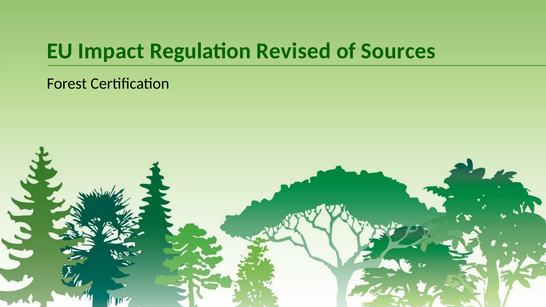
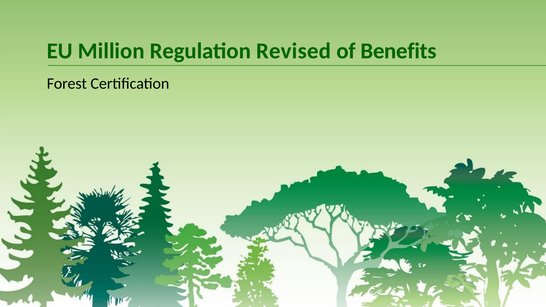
Impact: Impact -> Million
Sources: Sources -> Benefits
